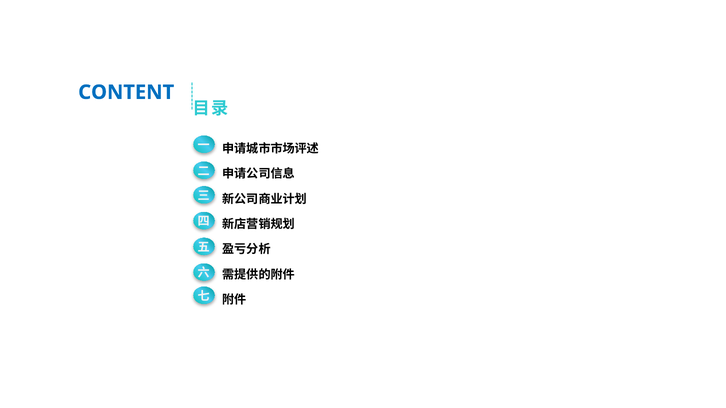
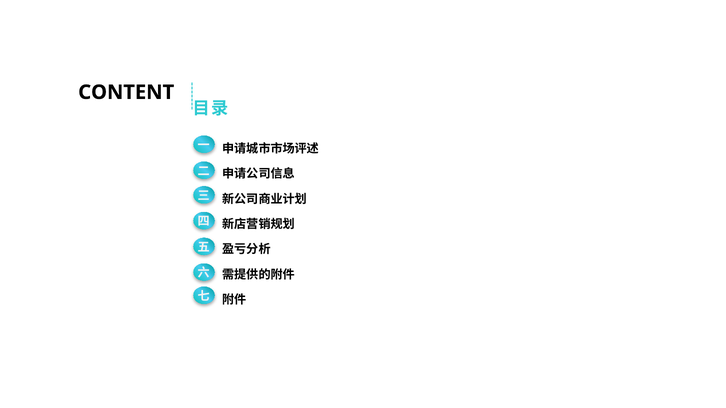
CONTENT colour: blue -> black
